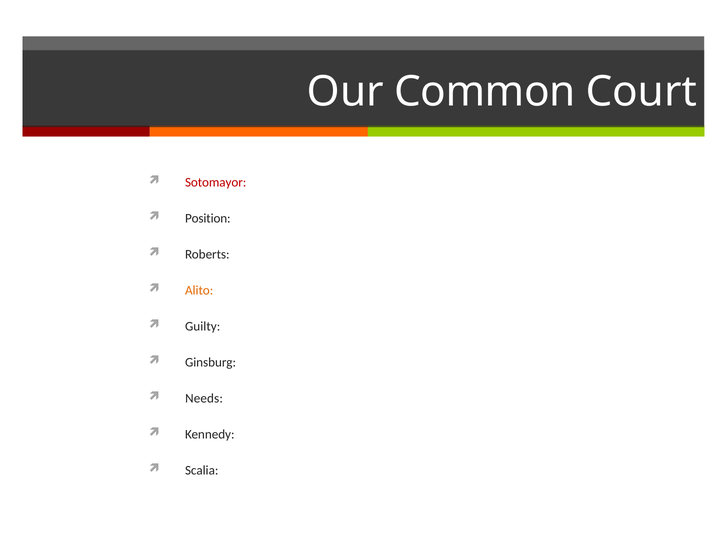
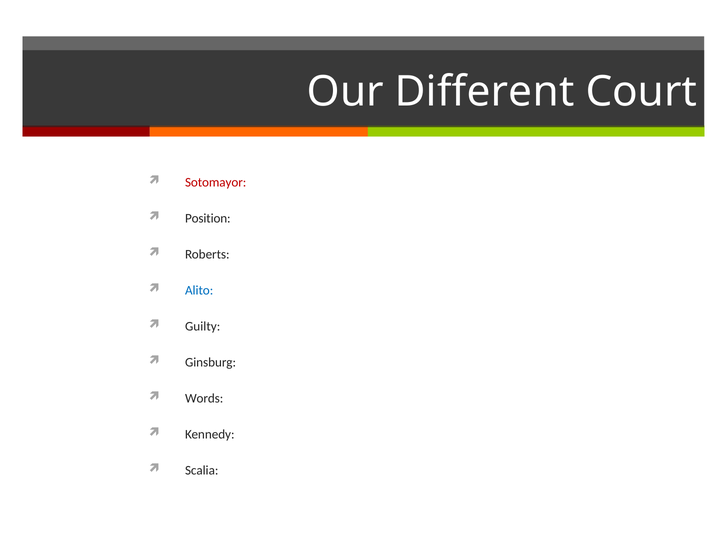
Common: Common -> Different
Alito colour: orange -> blue
Needs: Needs -> Words
